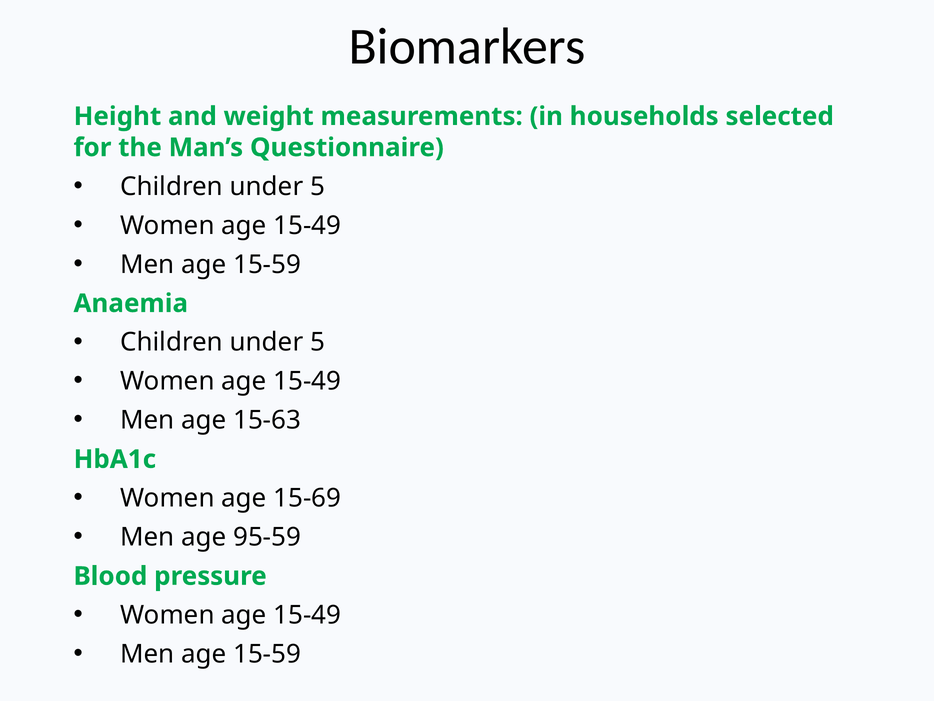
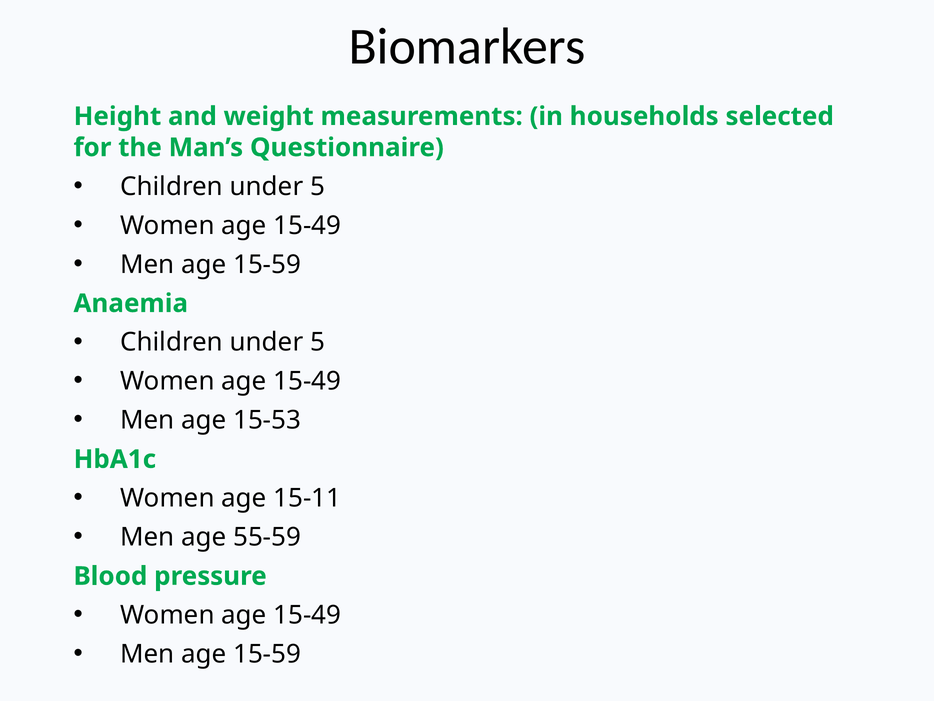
15-63: 15-63 -> 15-53
15-69: 15-69 -> 15-11
95-59: 95-59 -> 55-59
